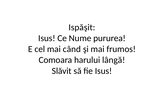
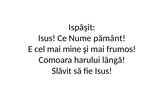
pururea: pururea -> pământ
când: când -> mine
